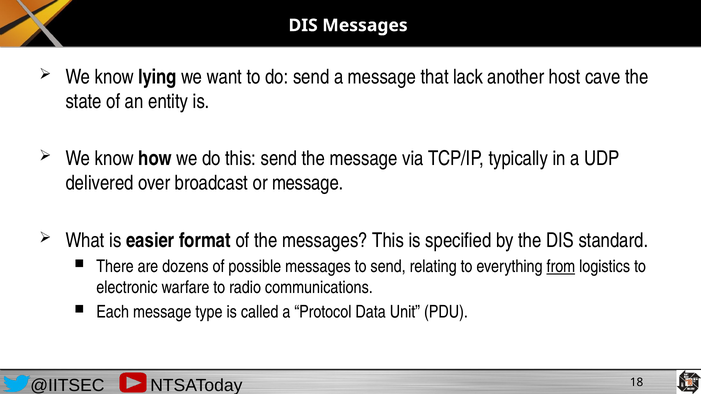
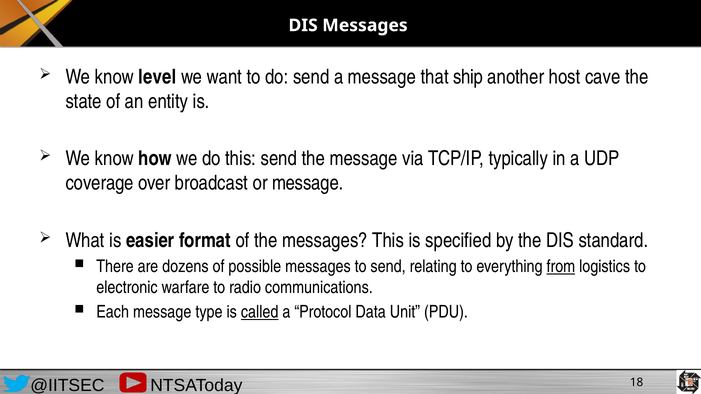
lying: lying -> level
lack: lack -> ship
delivered: delivered -> coverage
called underline: none -> present
